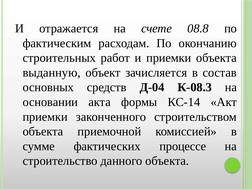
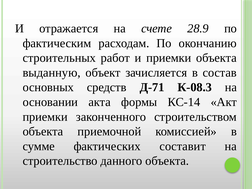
08.8: 08.8 -> 28.9
Д-04: Д-04 -> Д-71
процессе: процессе -> составит
